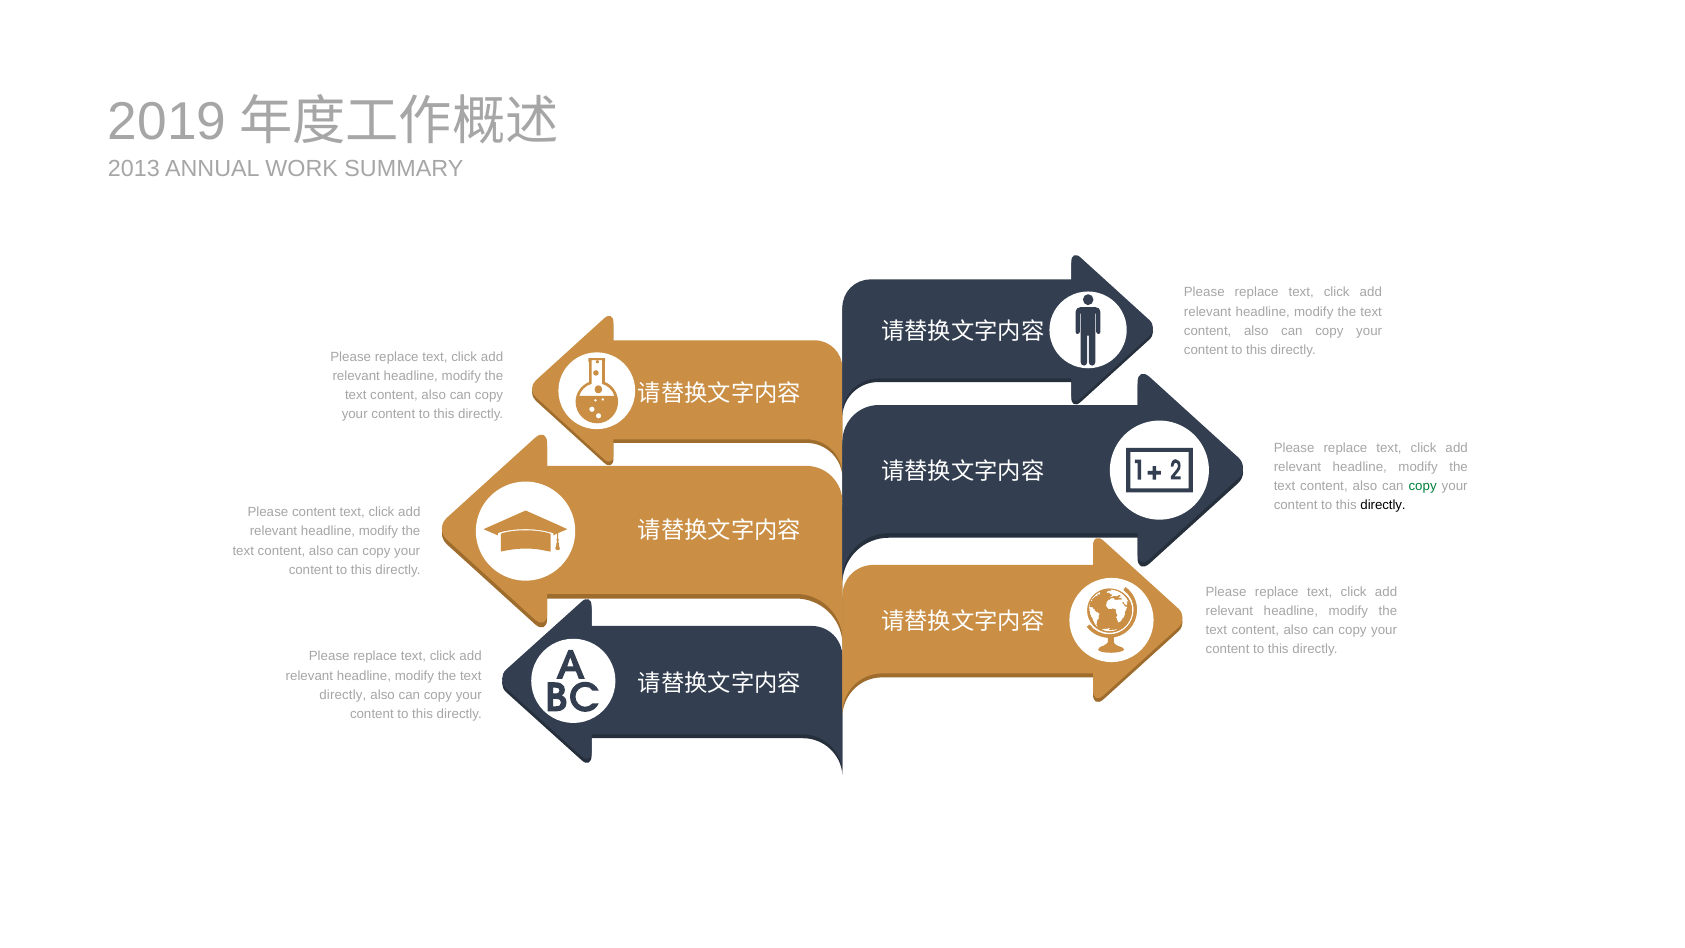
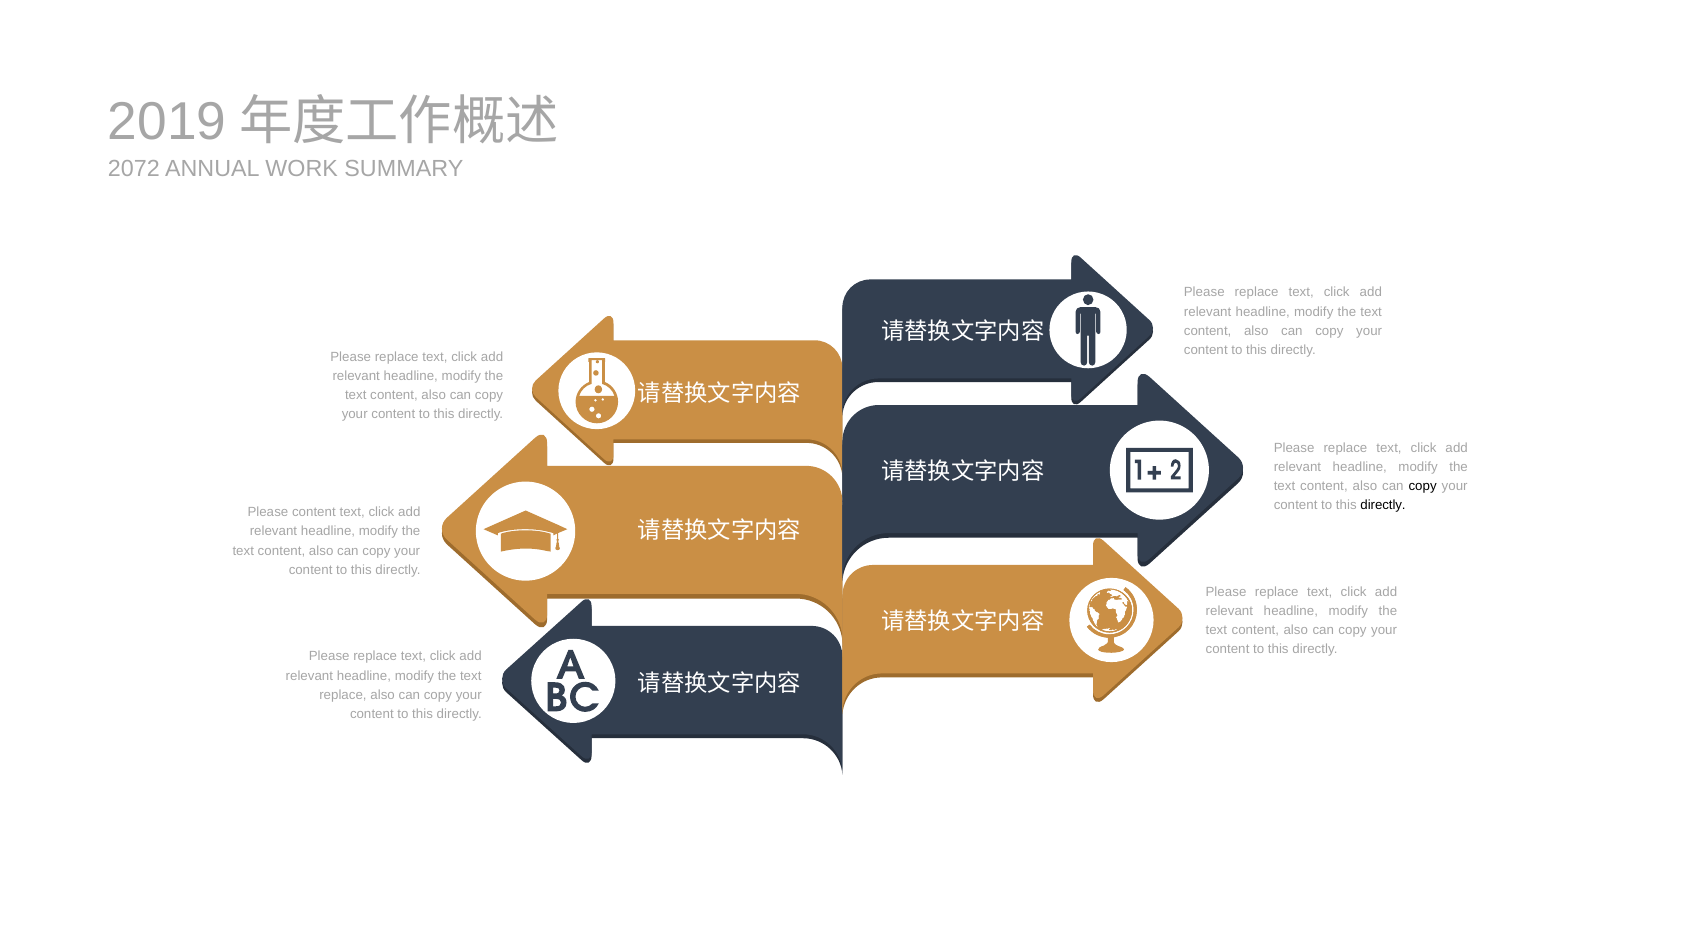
2013: 2013 -> 2072
copy at (1423, 486) colour: green -> black
directly at (343, 695): directly -> replace
